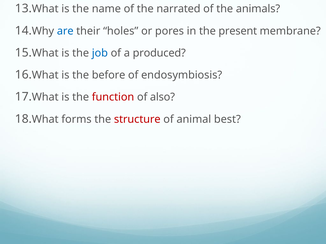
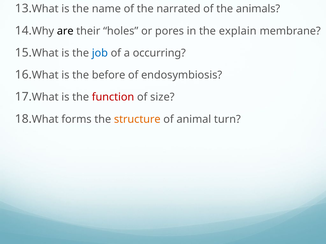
are colour: blue -> black
present: present -> explain
produced: produced -> occurring
also: also -> size
structure colour: red -> orange
best: best -> turn
